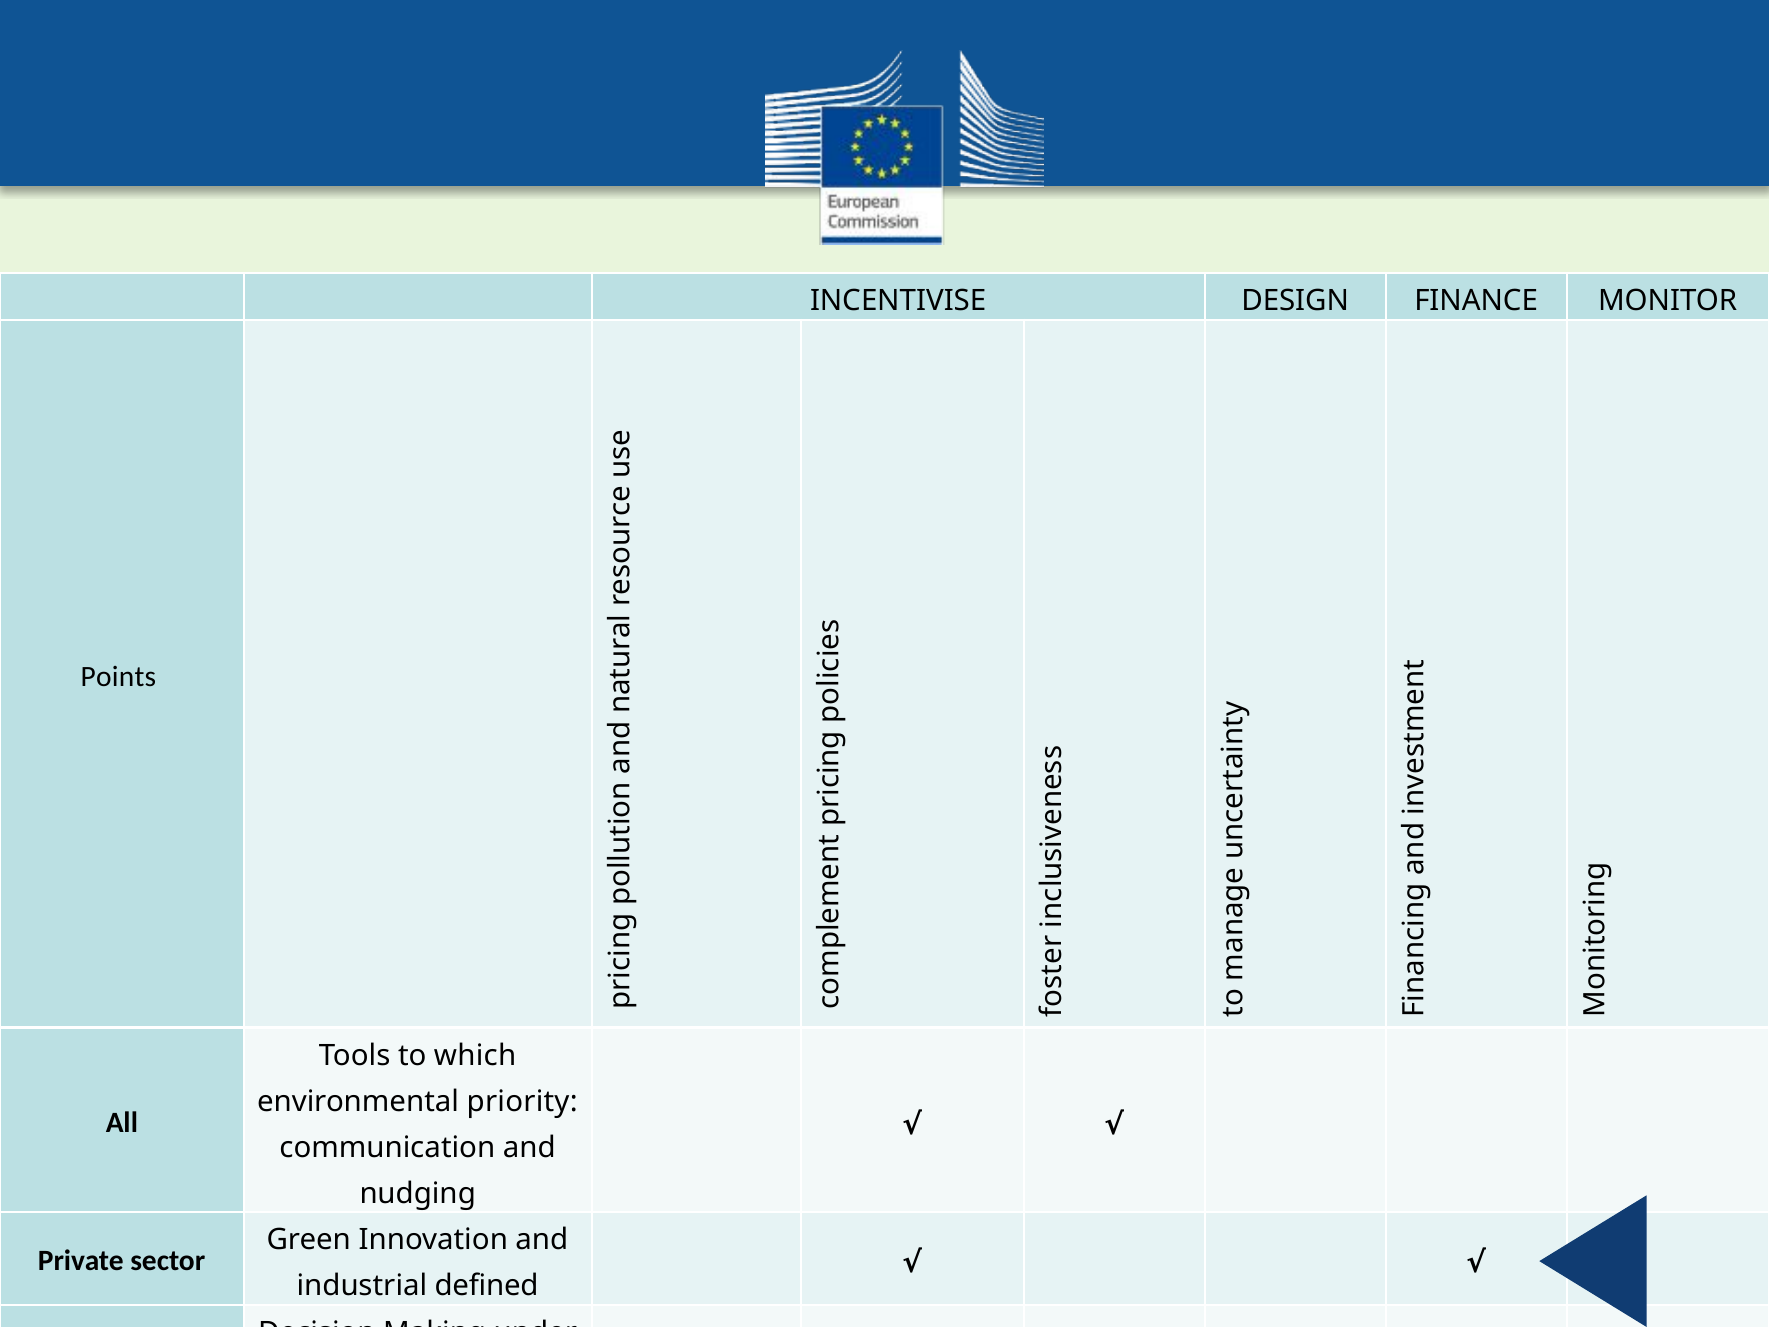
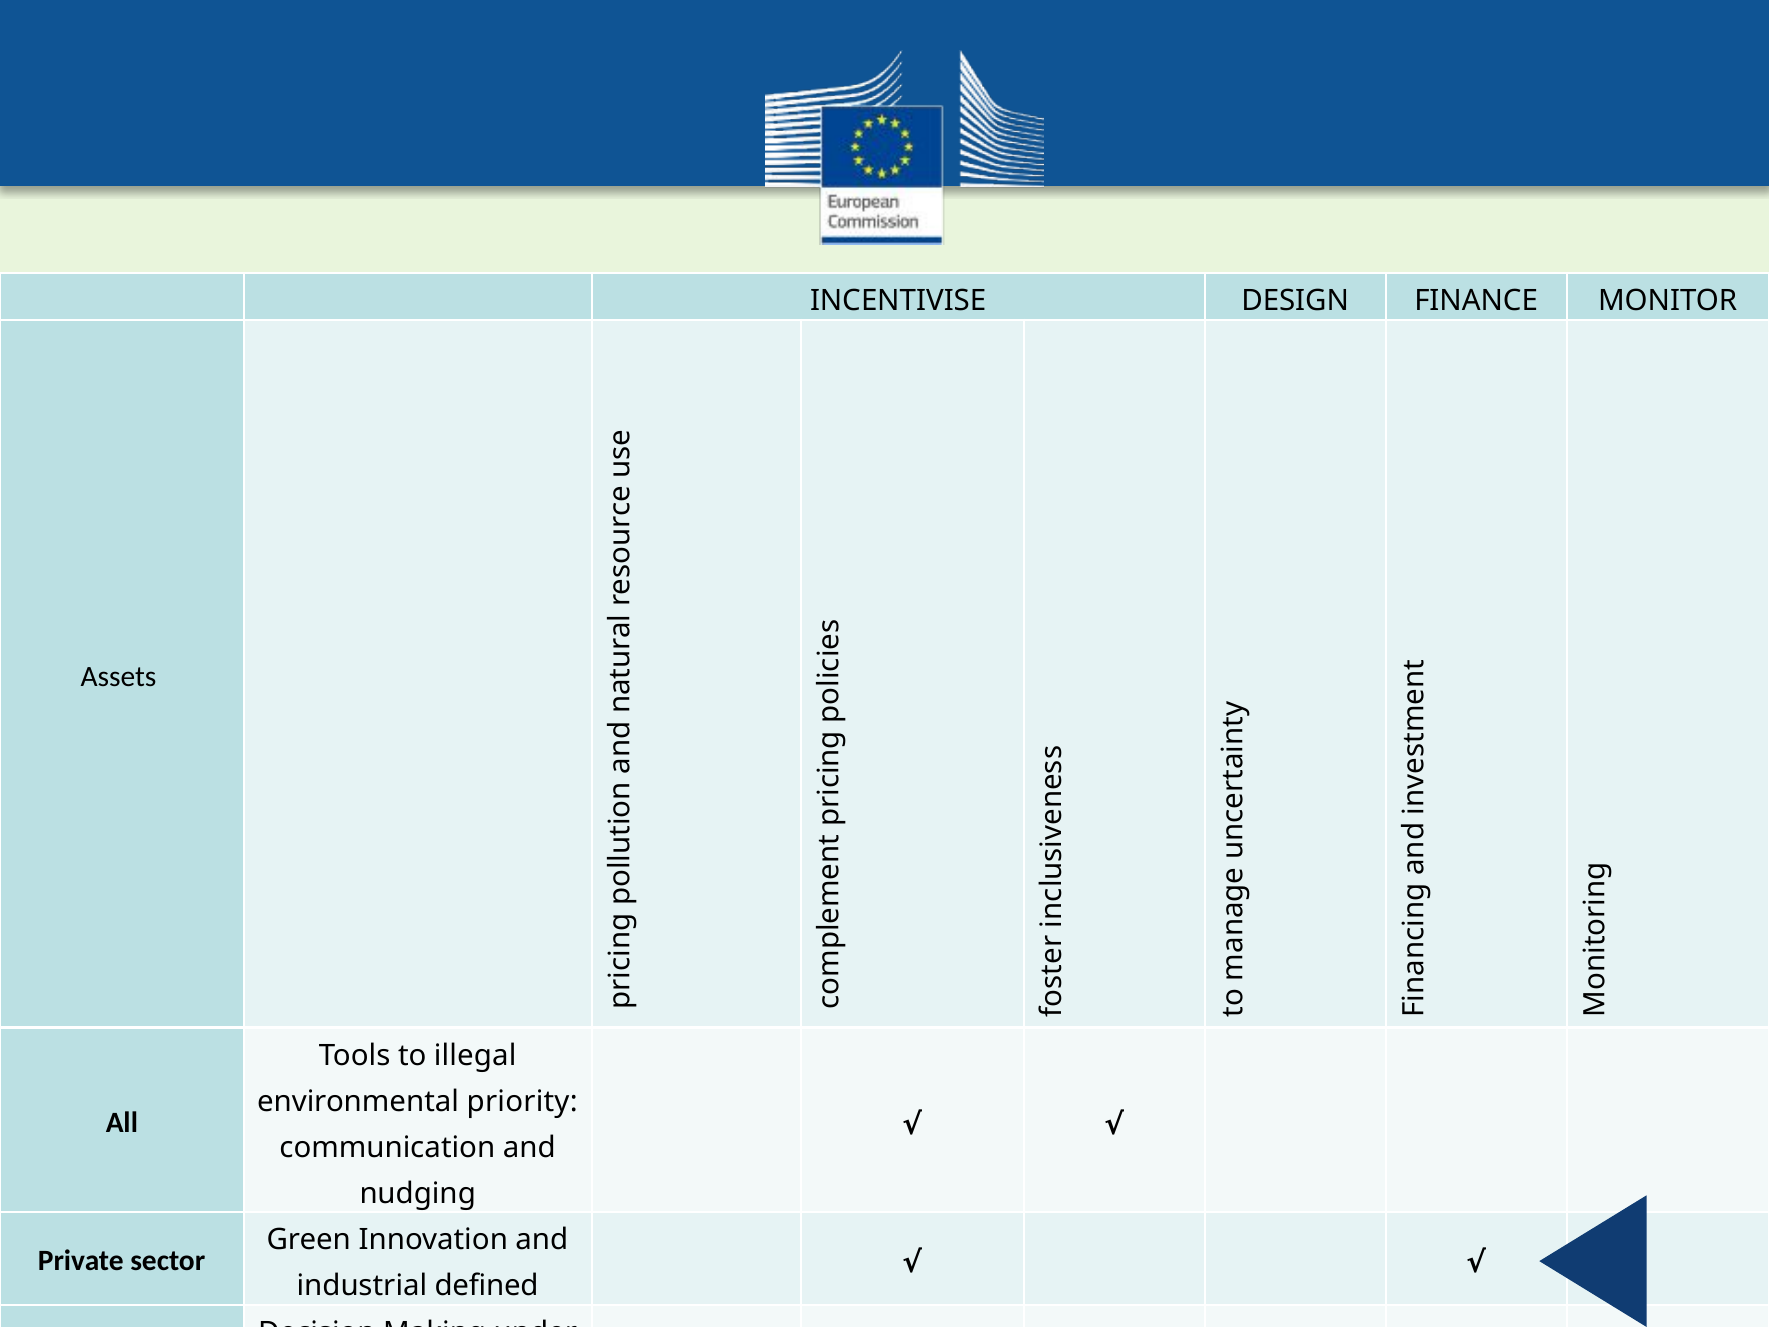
Points: Points -> Assets
which: which -> illegal
